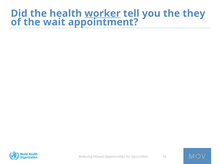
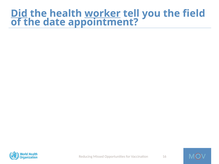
Did underline: none -> present
they: they -> field
wait: wait -> date
